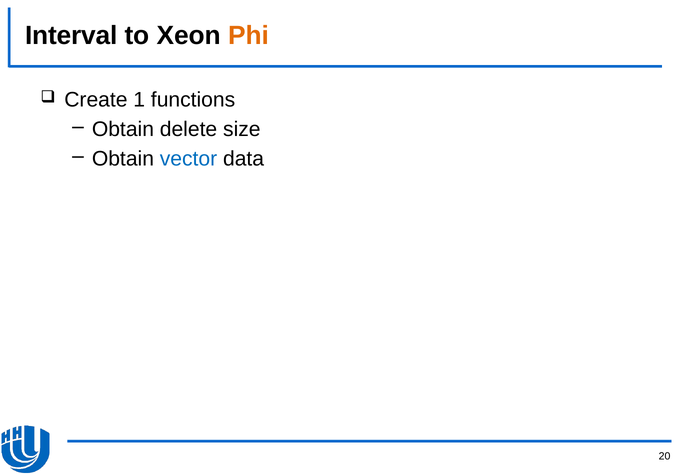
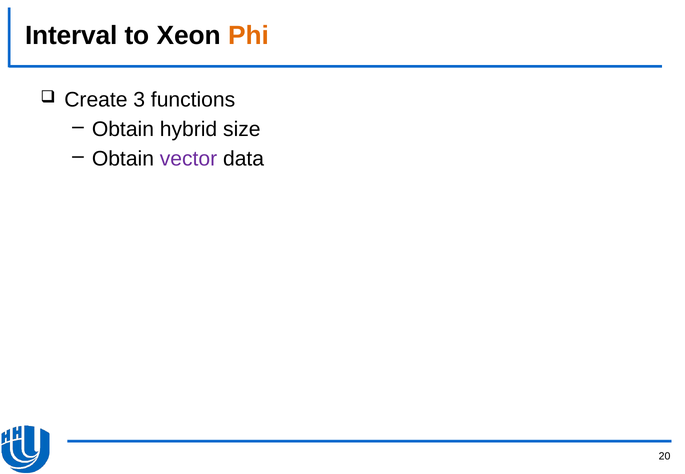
1: 1 -> 3
delete: delete -> hybrid
vector colour: blue -> purple
